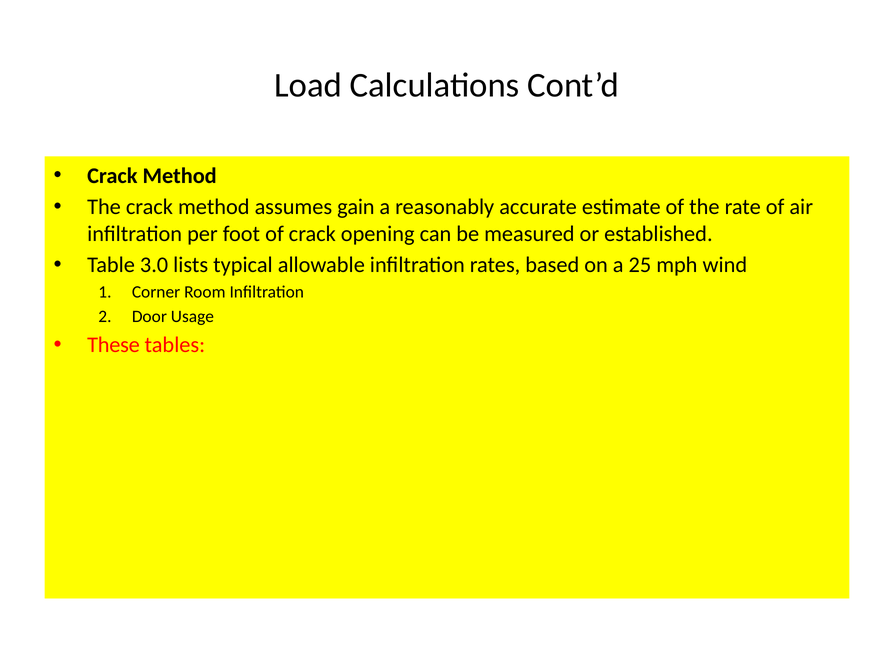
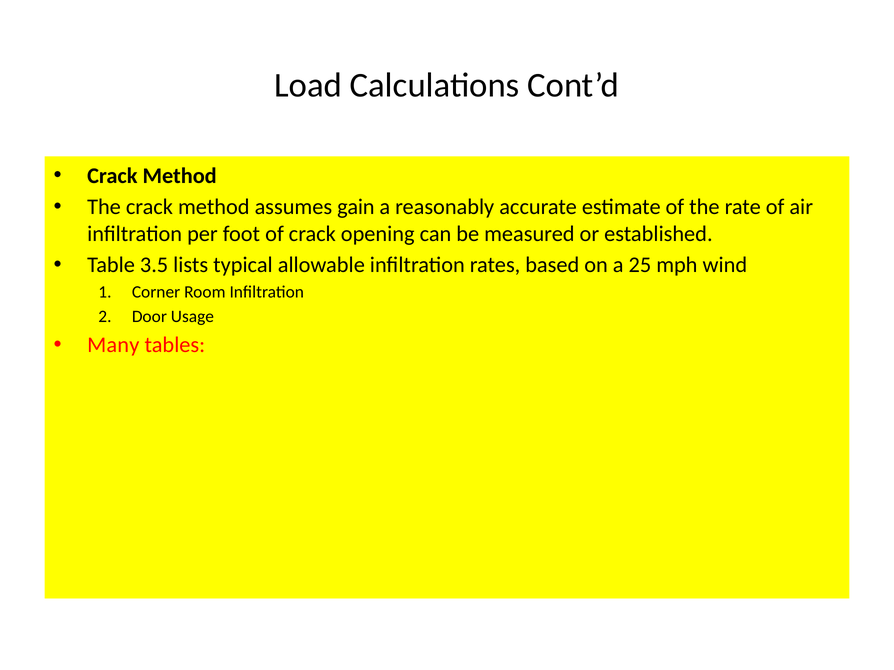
3.0: 3.0 -> 3.5
These: These -> Many
